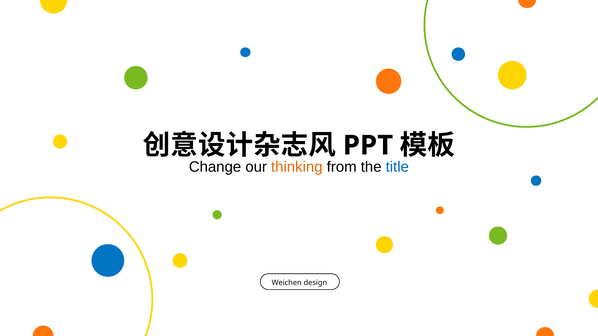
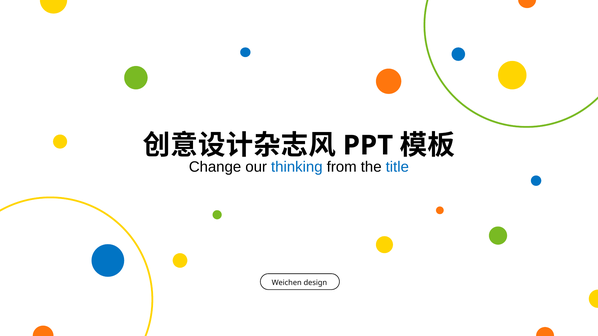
thinking colour: orange -> blue
